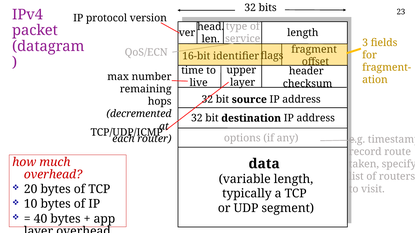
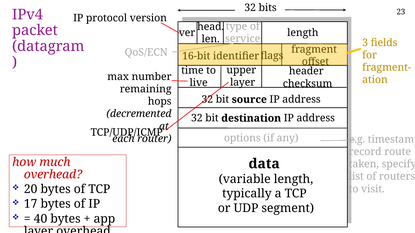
10: 10 -> 17
